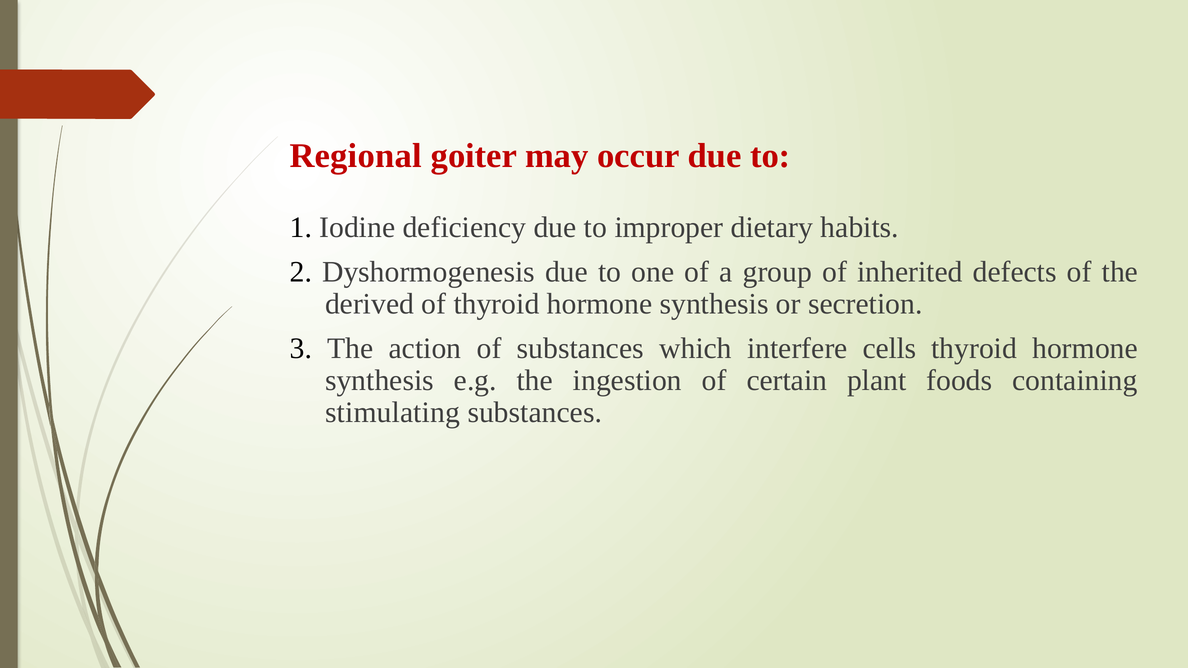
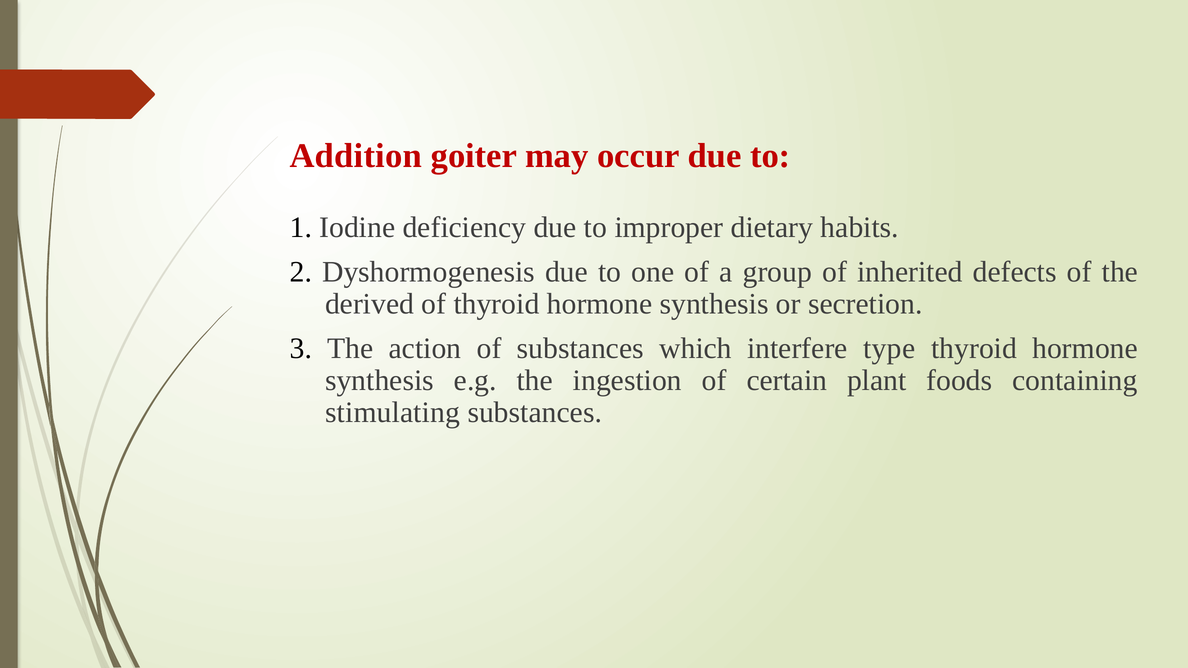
Regional: Regional -> Addition
cells: cells -> type
